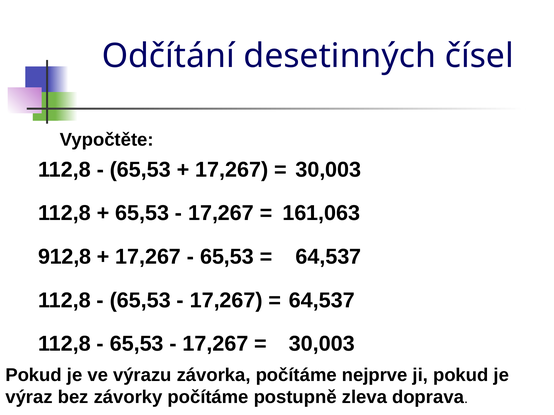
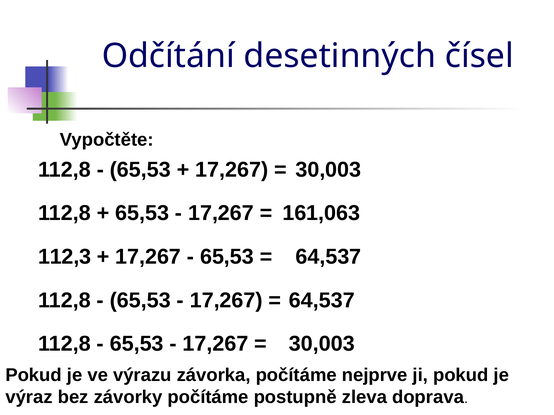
912,8: 912,8 -> 112,3
